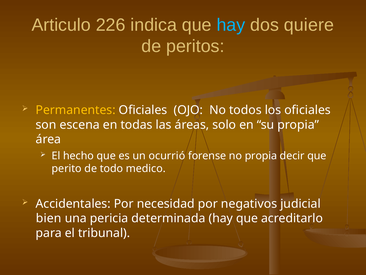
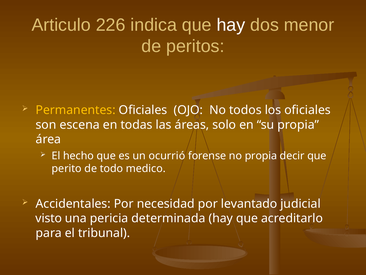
hay at (231, 25) colour: light blue -> white
quiere: quiere -> menor
negativos: negativos -> levantado
bien: bien -> visto
